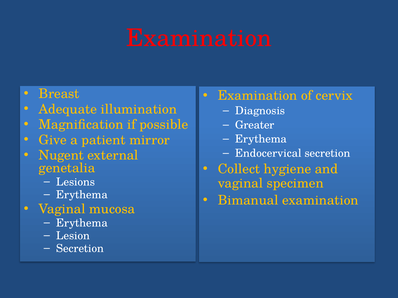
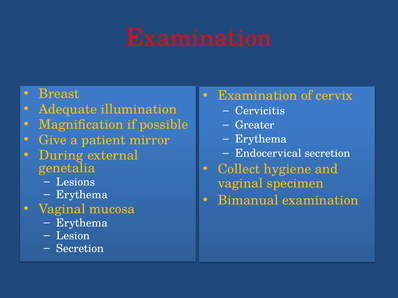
Diagnosis: Diagnosis -> Cervicitis
Nugent: Nugent -> During
